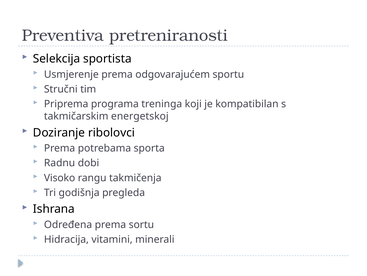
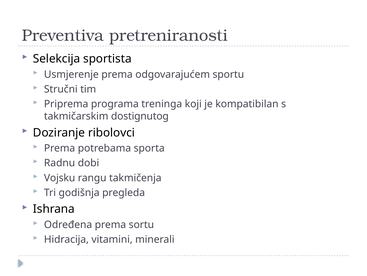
energetskoj: energetskoj -> dostignutog
Visoko: Visoko -> Vojsku
